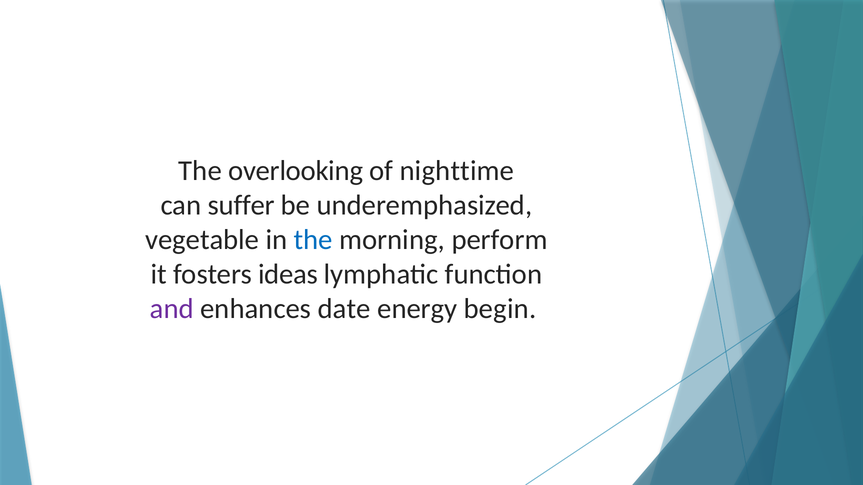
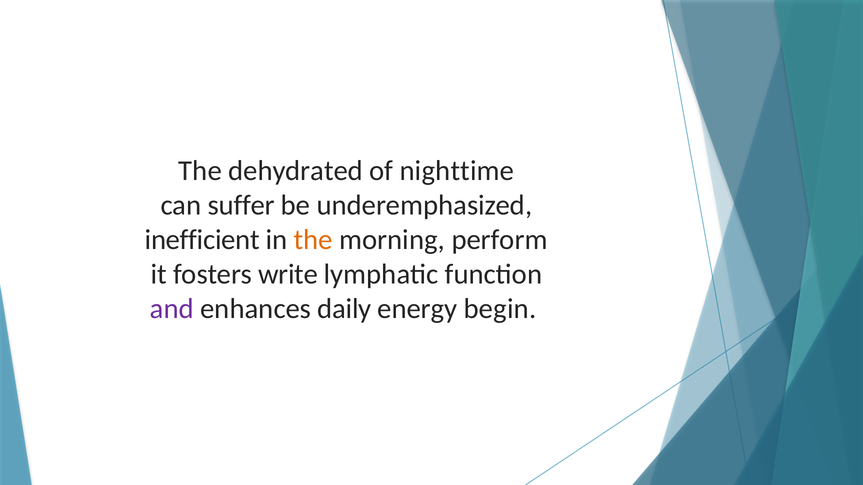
overlooking: overlooking -> dehydrated
vegetable: vegetable -> inefficient
the at (313, 240) colour: blue -> orange
ideas: ideas -> write
date: date -> daily
